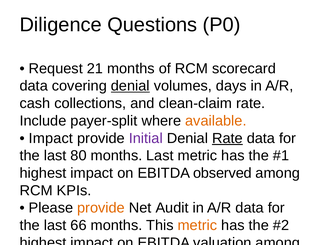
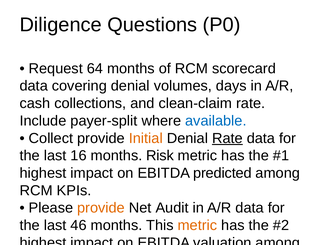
21: 21 -> 64
denial at (130, 86) underline: present -> none
available colour: orange -> blue
Impact at (51, 138): Impact -> Collect
Initial colour: purple -> orange
80: 80 -> 16
months Last: Last -> Risk
observed: observed -> predicted
66: 66 -> 46
